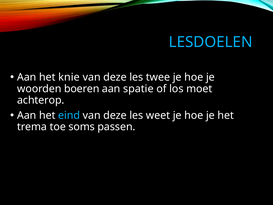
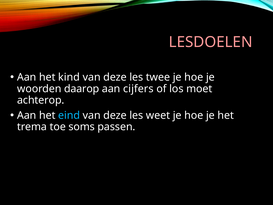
LESDOELEN colour: light blue -> pink
knie: knie -> kind
boeren: boeren -> daarop
spatie: spatie -> cijfers
